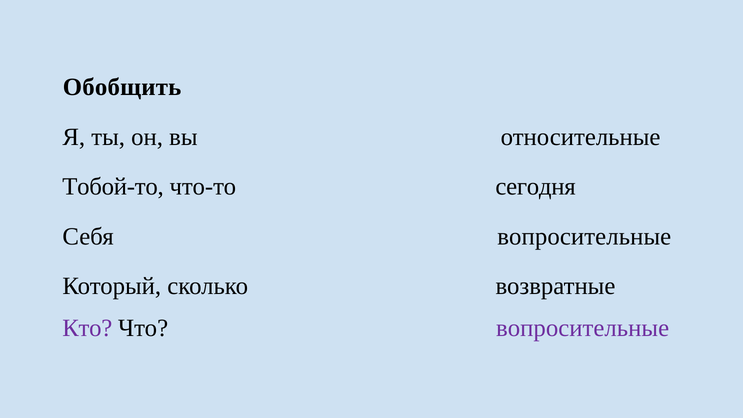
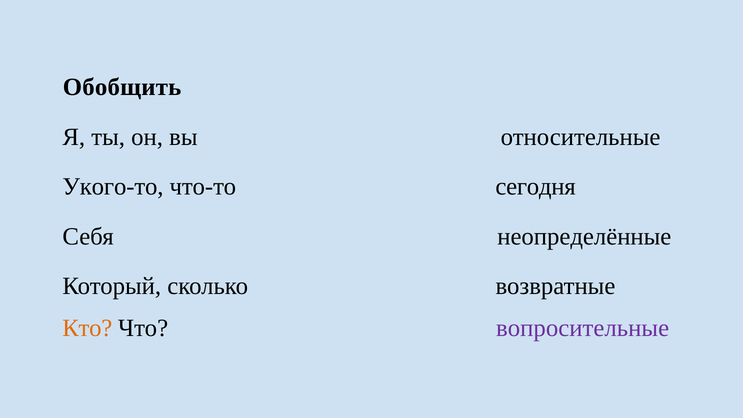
Тобой-то: Тобой-то -> Укого-то
Себя вопросительные: вопросительные -> неопределённые
Кто colour: purple -> orange
